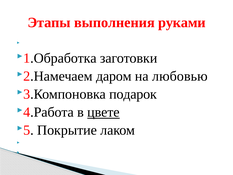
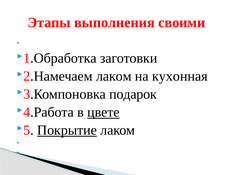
руками: руками -> своими
2.Намечаем даром: даром -> лаком
любовью: любовью -> кухонная
Покрытие underline: none -> present
